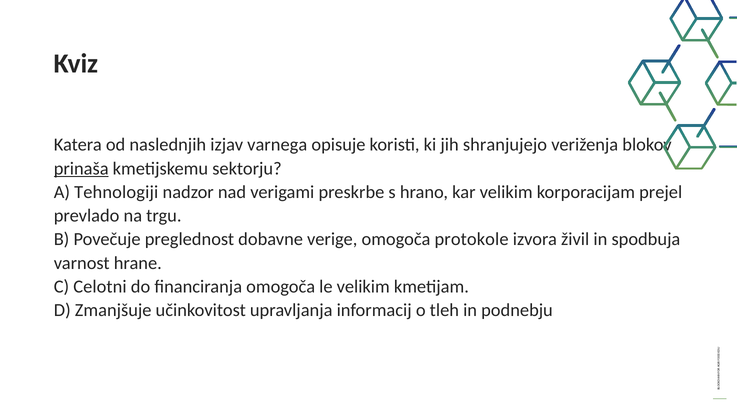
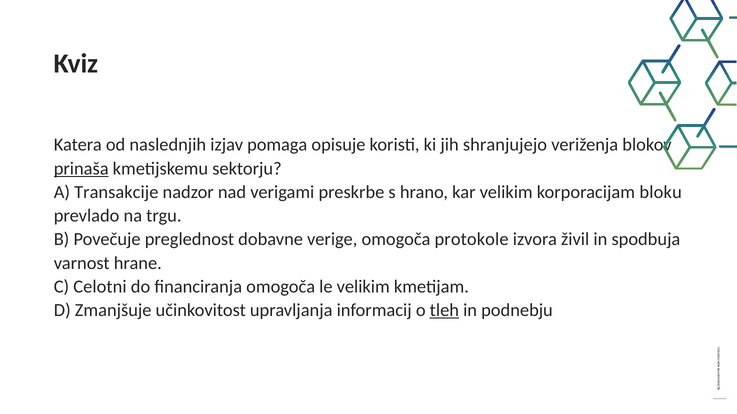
varnega: varnega -> pomaga
Tehnologiji: Tehnologiji -> Transakcije
prejel: prejel -> bloku
tleh underline: none -> present
